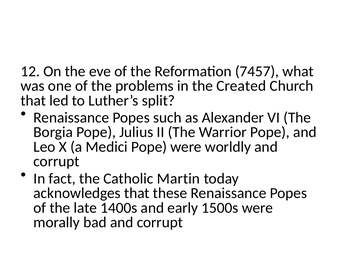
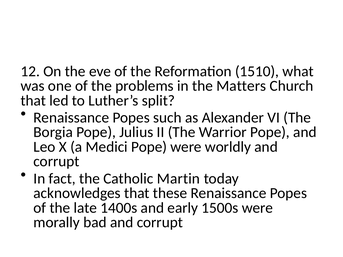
7457: 7457 -> 1510
Created: Created -> Matters
